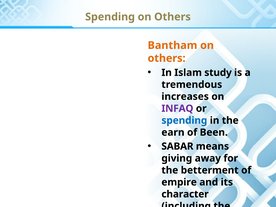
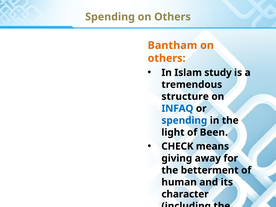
increases: increases -> structure
INFAQ colour: purple -> blue
earn: earn -> light
SABAR: SABAR -> CHECK
empire: empire -> human
